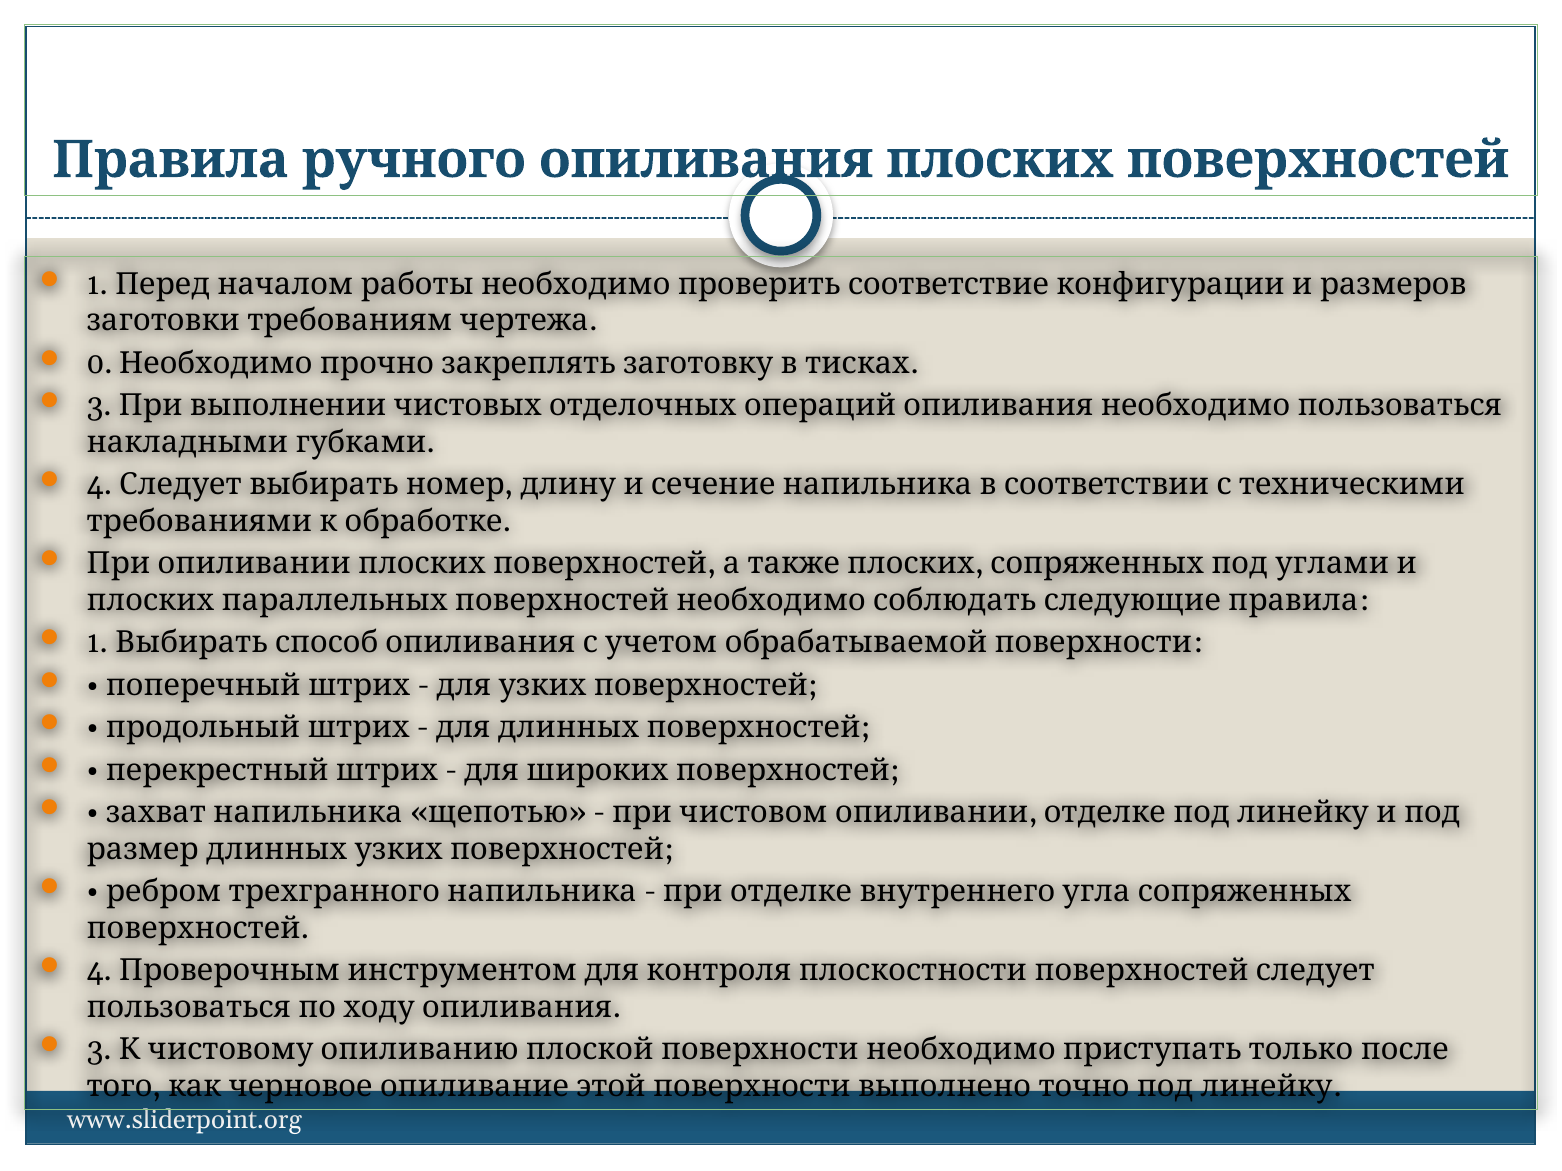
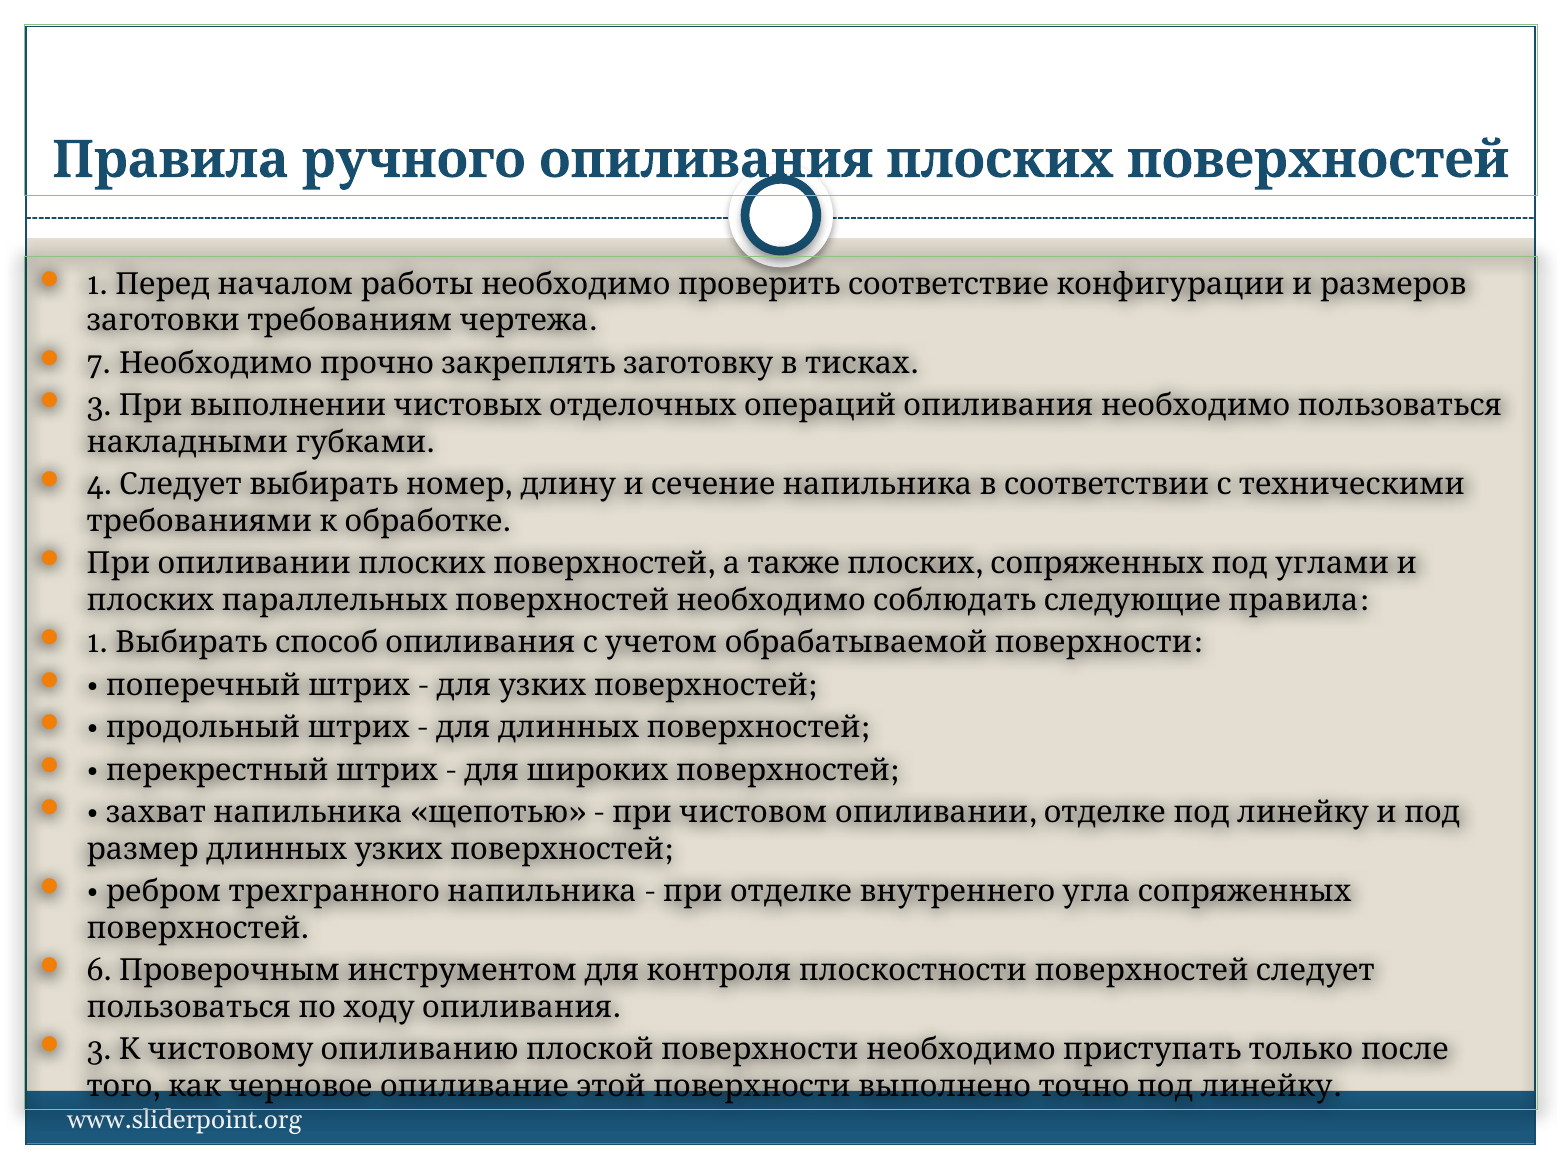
0: 0 -> 7
4 at (99, 971): 4 -> 6
